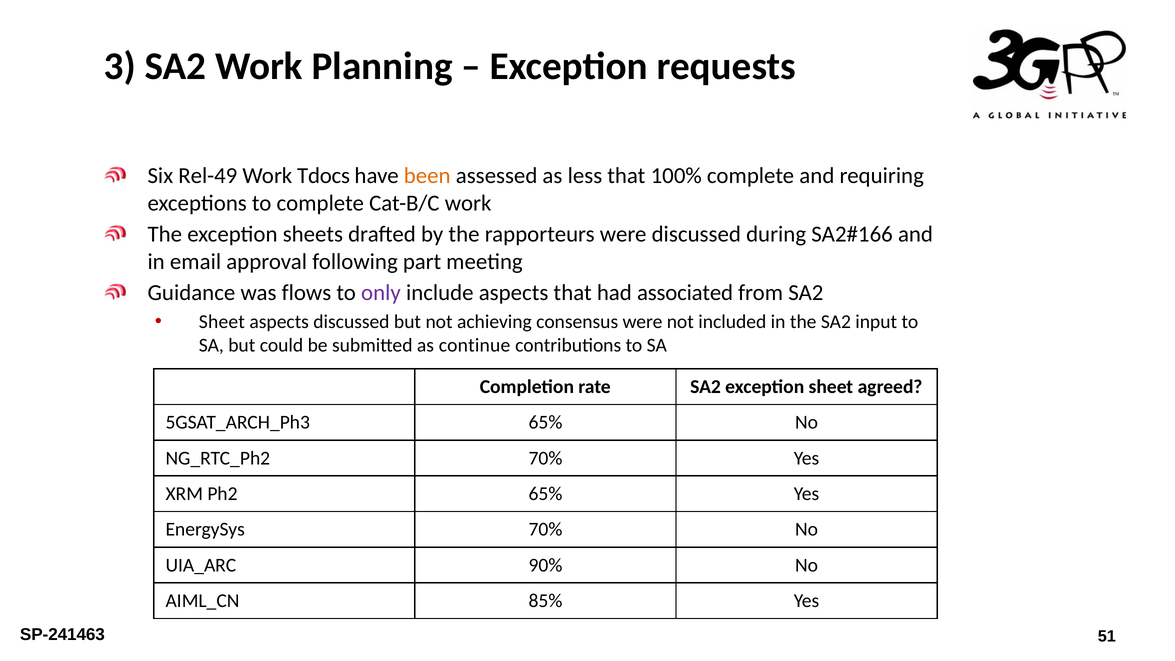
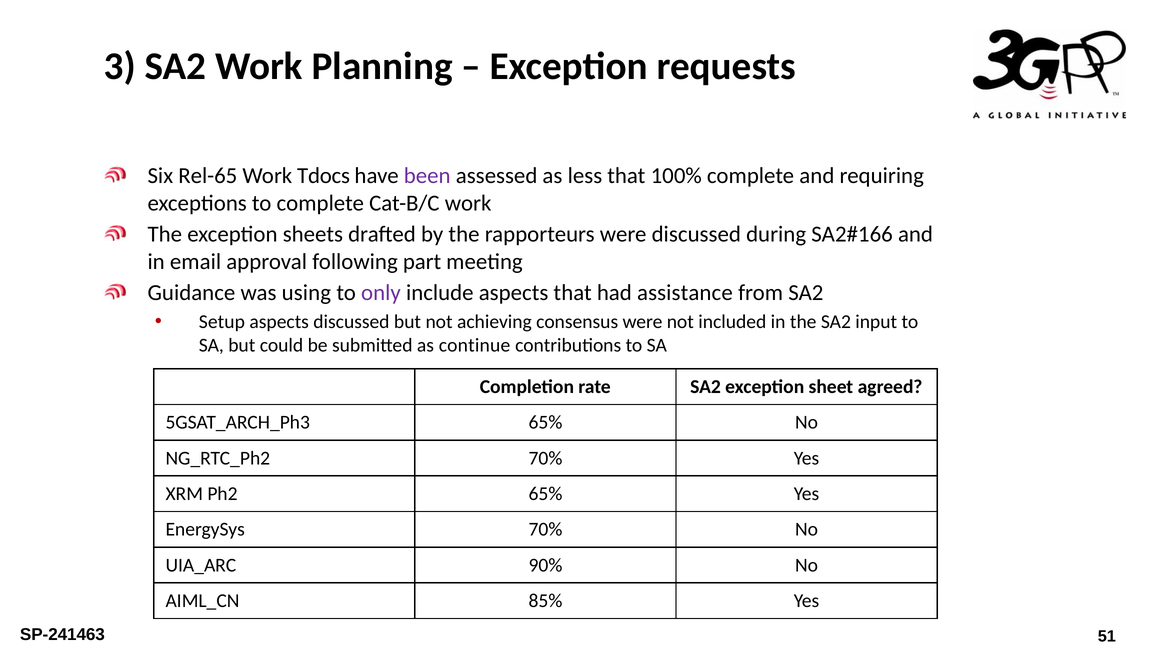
Rel-49: Rel-49 -> Rel-65
been colour: orange -> purple
flows: flows -> using
associated: associated -> assistance
Sheet at (222, 322): Sheet -> Setup
